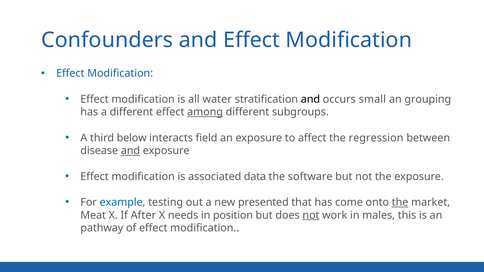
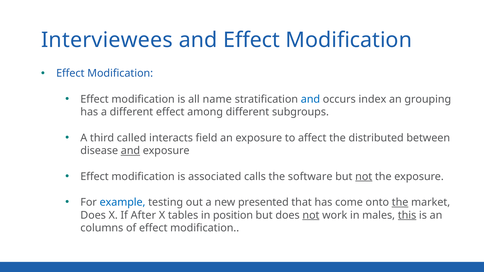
Confounders: Confounders -> Interviewees
water: water -> name
and at (310, 99) colour: black -> blue
small: small -> index
among underline: present -> none
below: below -> called
regression: regression -> distributed
data: data -> calls
not at (364, 177) underline: none -> present
Meat at (93, 215): Meat -> Does
needs: needs -> tables
this underline: none -> present
pathway: pathway -> columns
